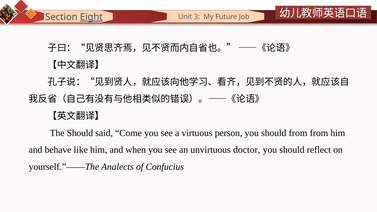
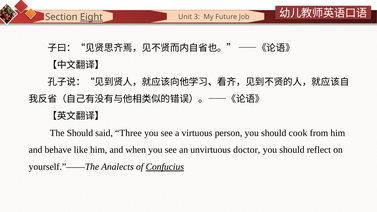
Come: Come -> Three
should from: from -> cook
Confucius underline: none -> present
